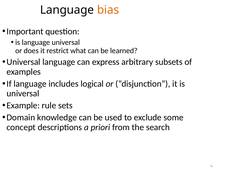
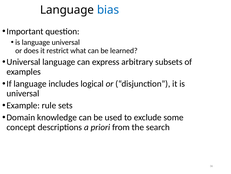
bias colour: orange -> blue
